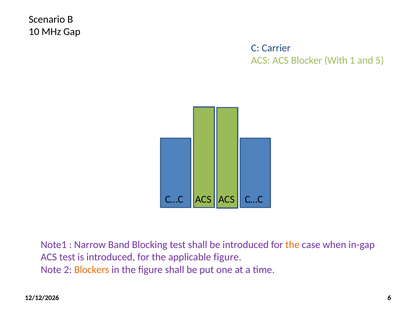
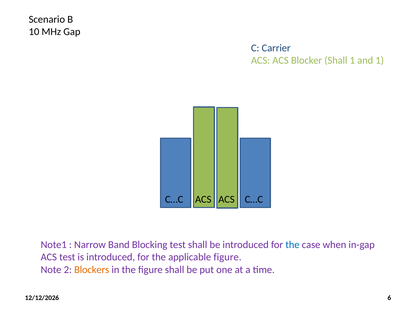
Blocker With: With -> Shall
and 5: 5 -> 1
the at (292, 245) colour: orange -> blue
